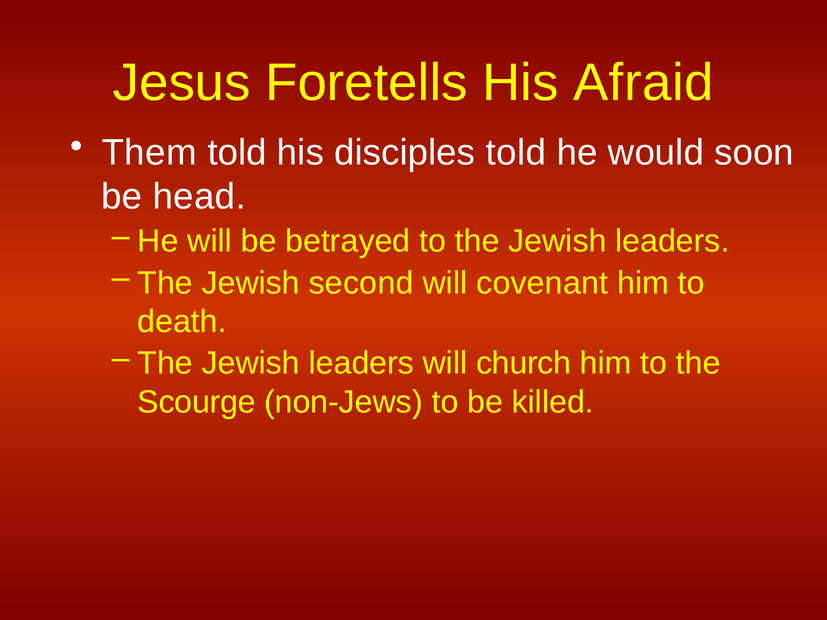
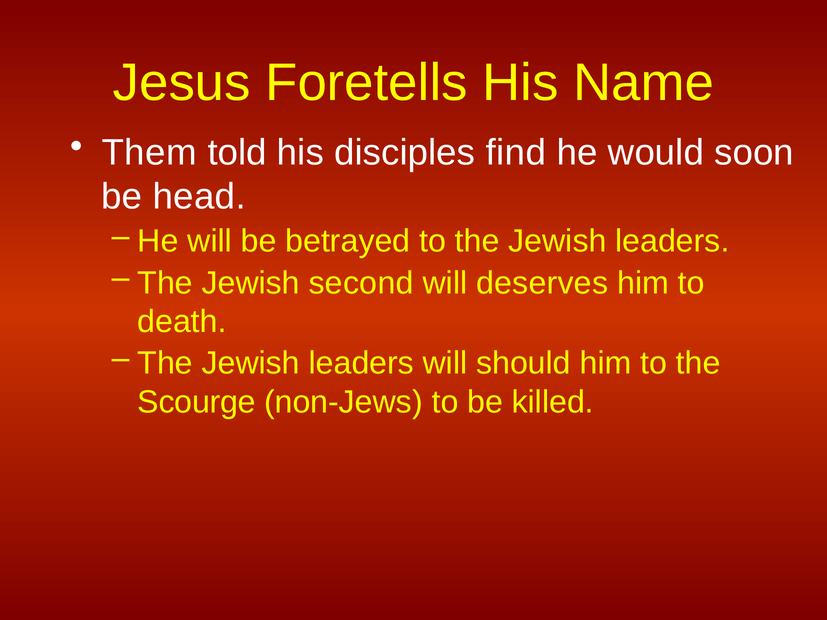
Afraid: Afraid -> Name
disciples told: told -> find
covenant: covenant -> deserves
church: church -> should
